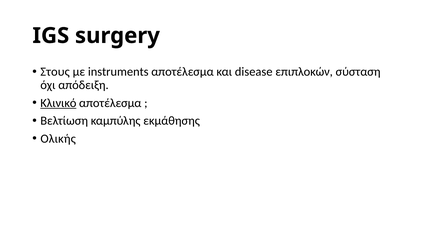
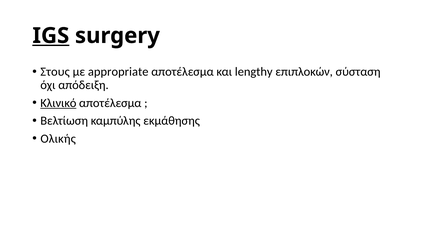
IGS underline: none -> present
instruments: instruments -> appropriate
disease: disease -> lengthy
